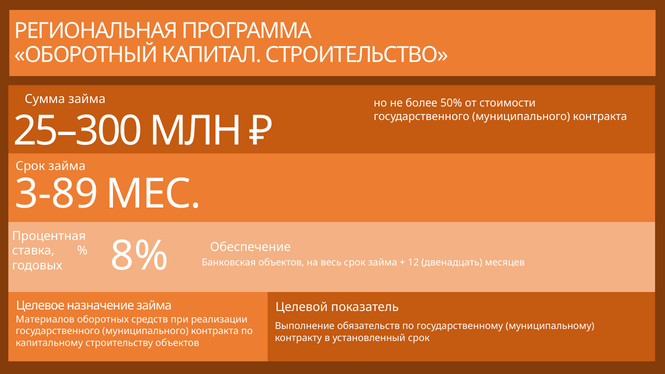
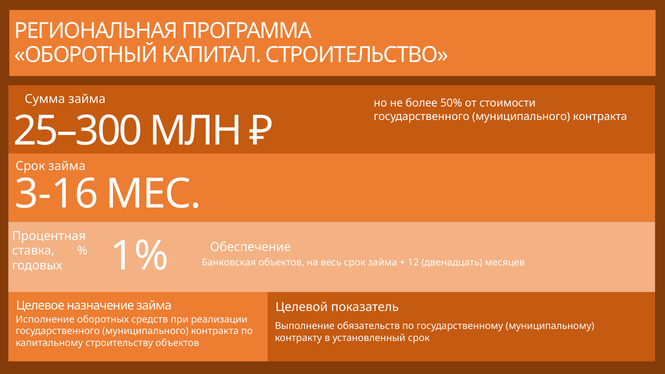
3-89: 3-89 -> 3-16
8%: 8% -> 1%
Материалов: Материалов -> Исполнение
